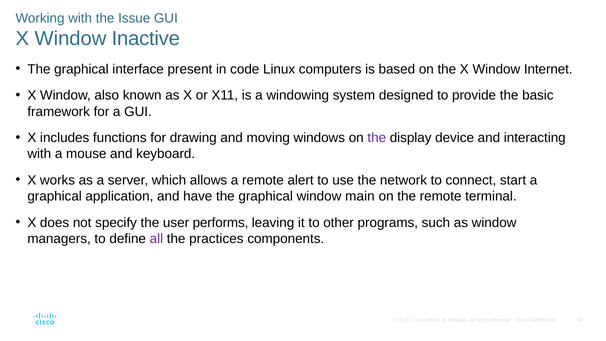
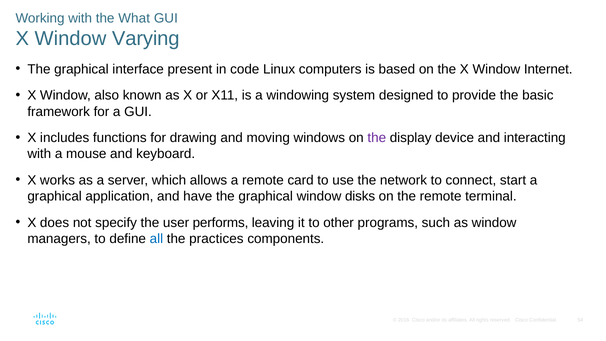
Issue: Issue -> What
Inactive: Inactive -> Varying
alert: alert -> card
main: main -> disks
all at (156, 239) colour: purple -> blue
